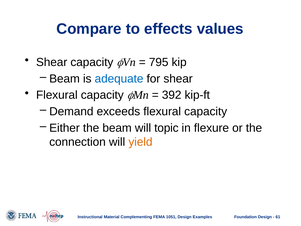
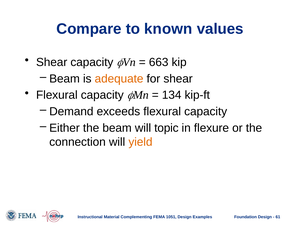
effects: effects -> known
795: 795 -> 663
adequate colour: blue -> orange
392: 392 -> 134
